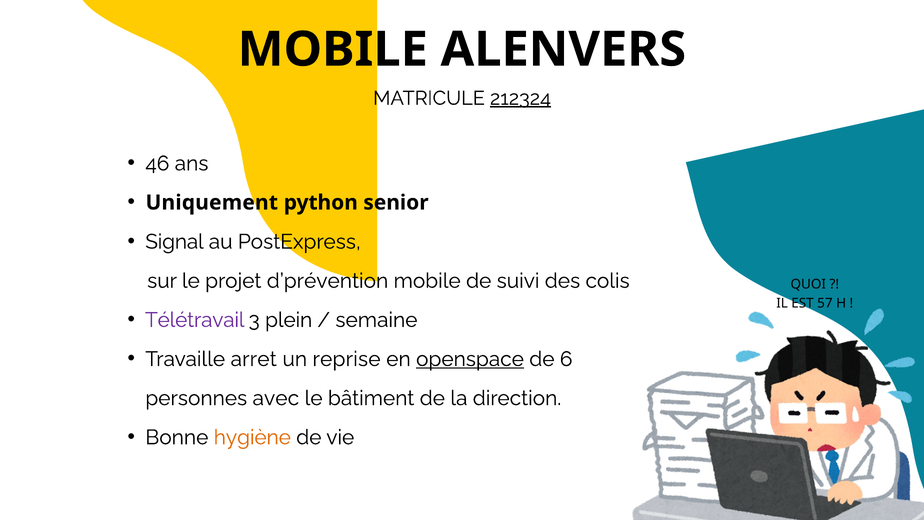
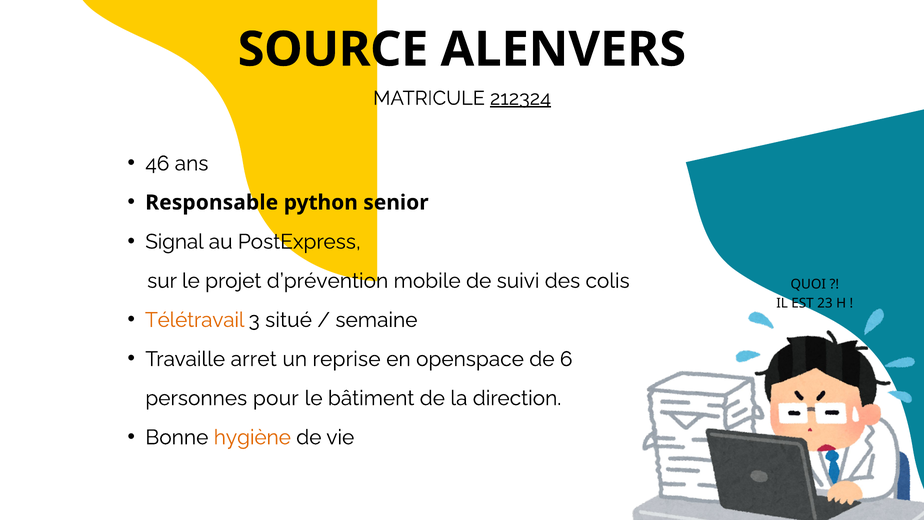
MOBILE at (333, 50): MOBILE -> SOURCE
Uniquement: Uniquement -> Responsable
57: 57 -> 23
Télétravail colour: purple -> orange
plein: plein -> situé
openspace underline: present -> none
avec: avec -> pour
